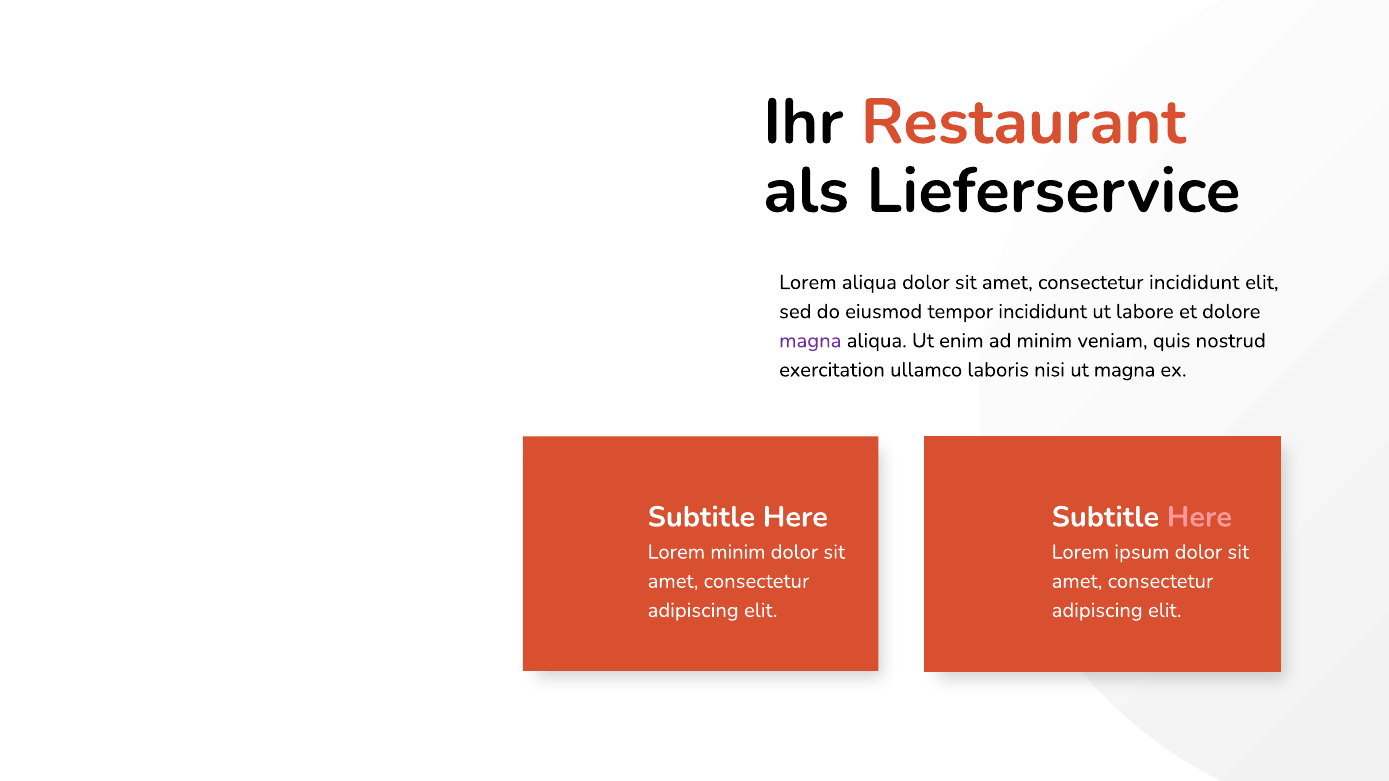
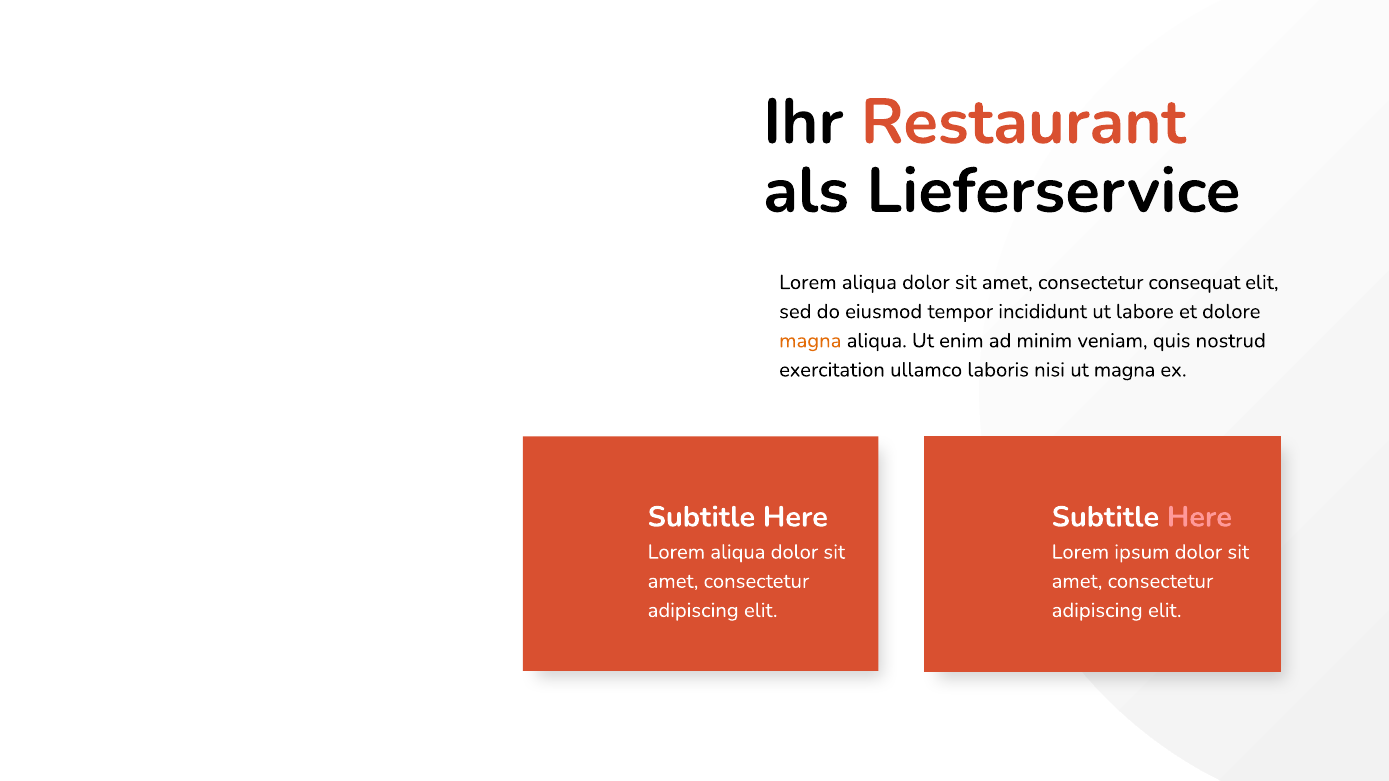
consectetur incididunt: incididunt -> consequat
magna at (810, 341) colour: purple -> orange
minim at (738, 552): minim -> aliqua
